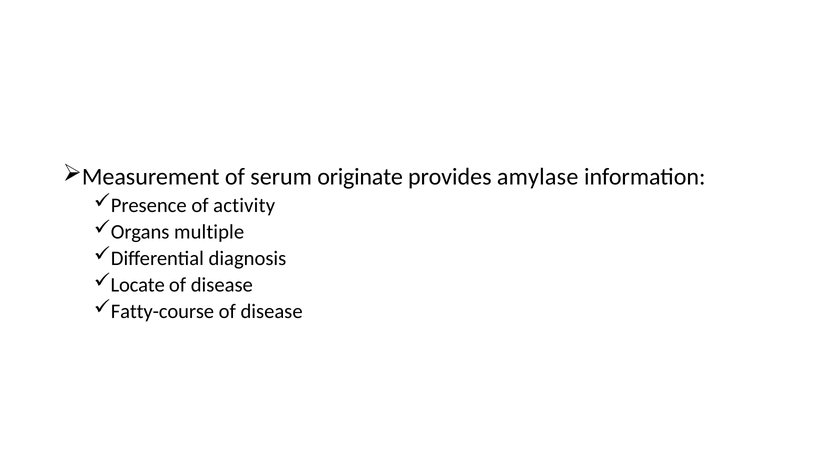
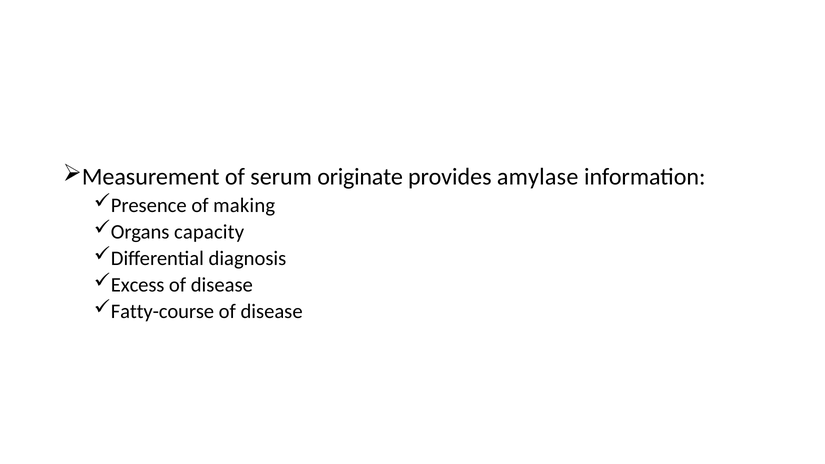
activity: activity -> making
multiple: multiple -> capacity
Locate: Locate -> Excess
